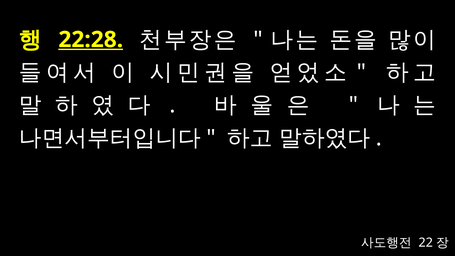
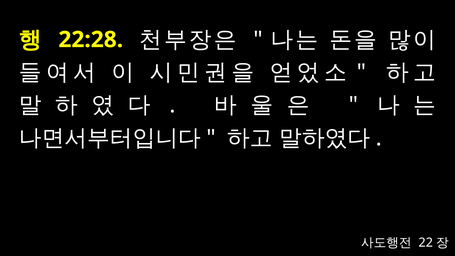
22:28 underline: present -> none
